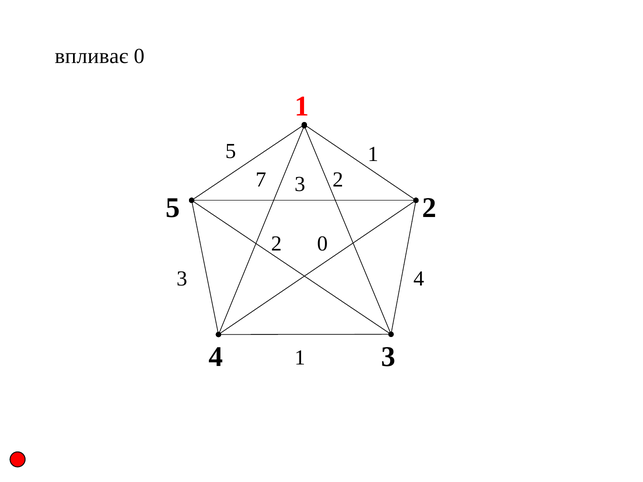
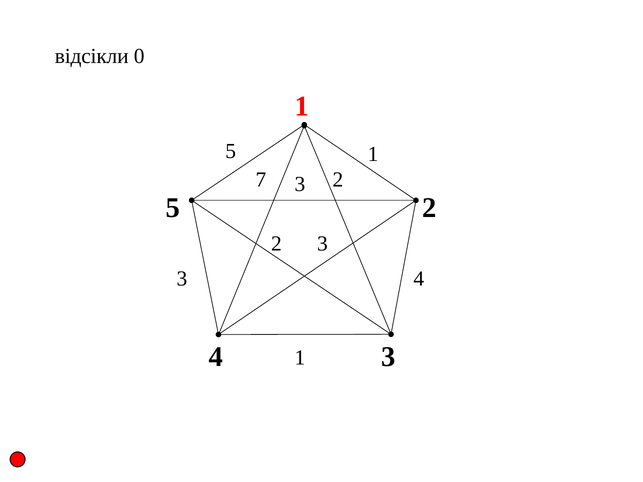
впливає: впливає -> відсікли
2 0: 0 -> 3
